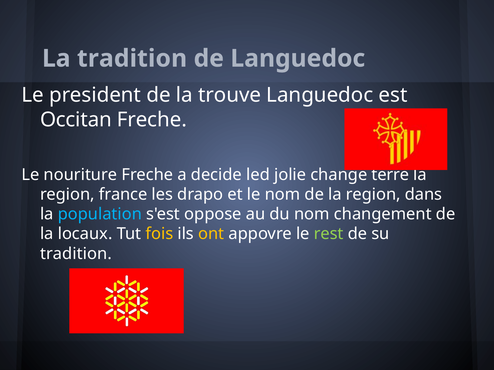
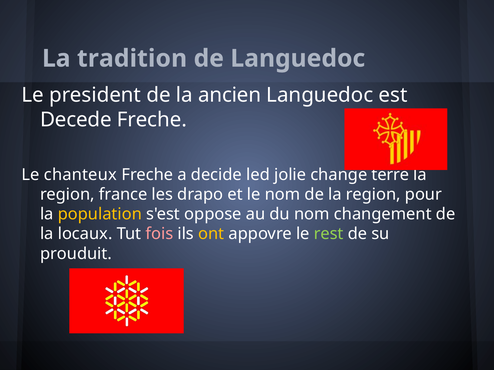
trouve: trouve -> ancien
Occitan: Occitan -> Decede
nouriture: nouriture -> chanteux
dans: dans -> pour
population colour: light blue -> yellow
fois colour: yellow -> pink
tradition at (76, 254): tradition -> prouduit
